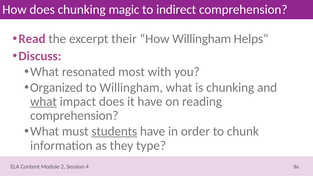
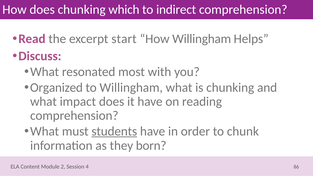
magic: magic -> which
their: their -> start
what at (43, 102) underline: present -> none
type: type -> born
